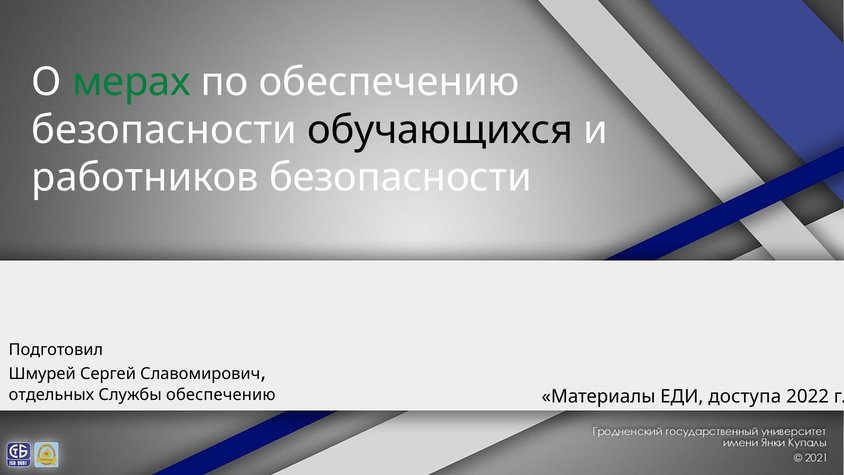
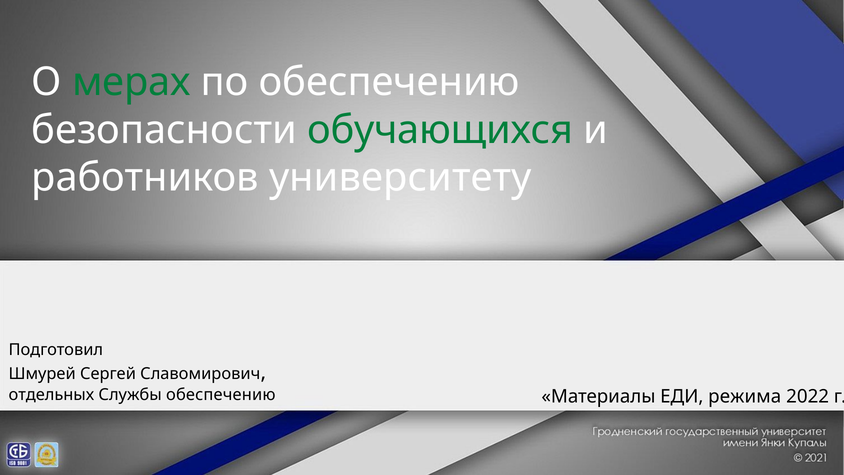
обучающихся colour: black -> green
работников безопасности: безопасности -> университету
доступа: доступа -> режима
